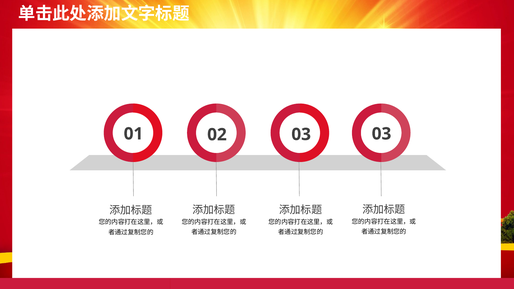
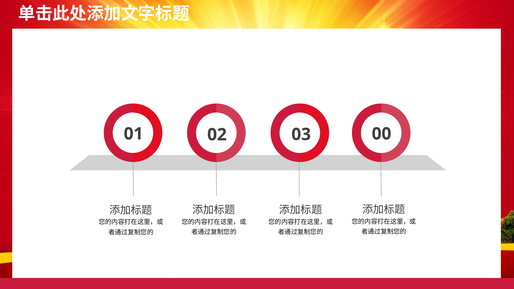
03 03: 03 -> 00
